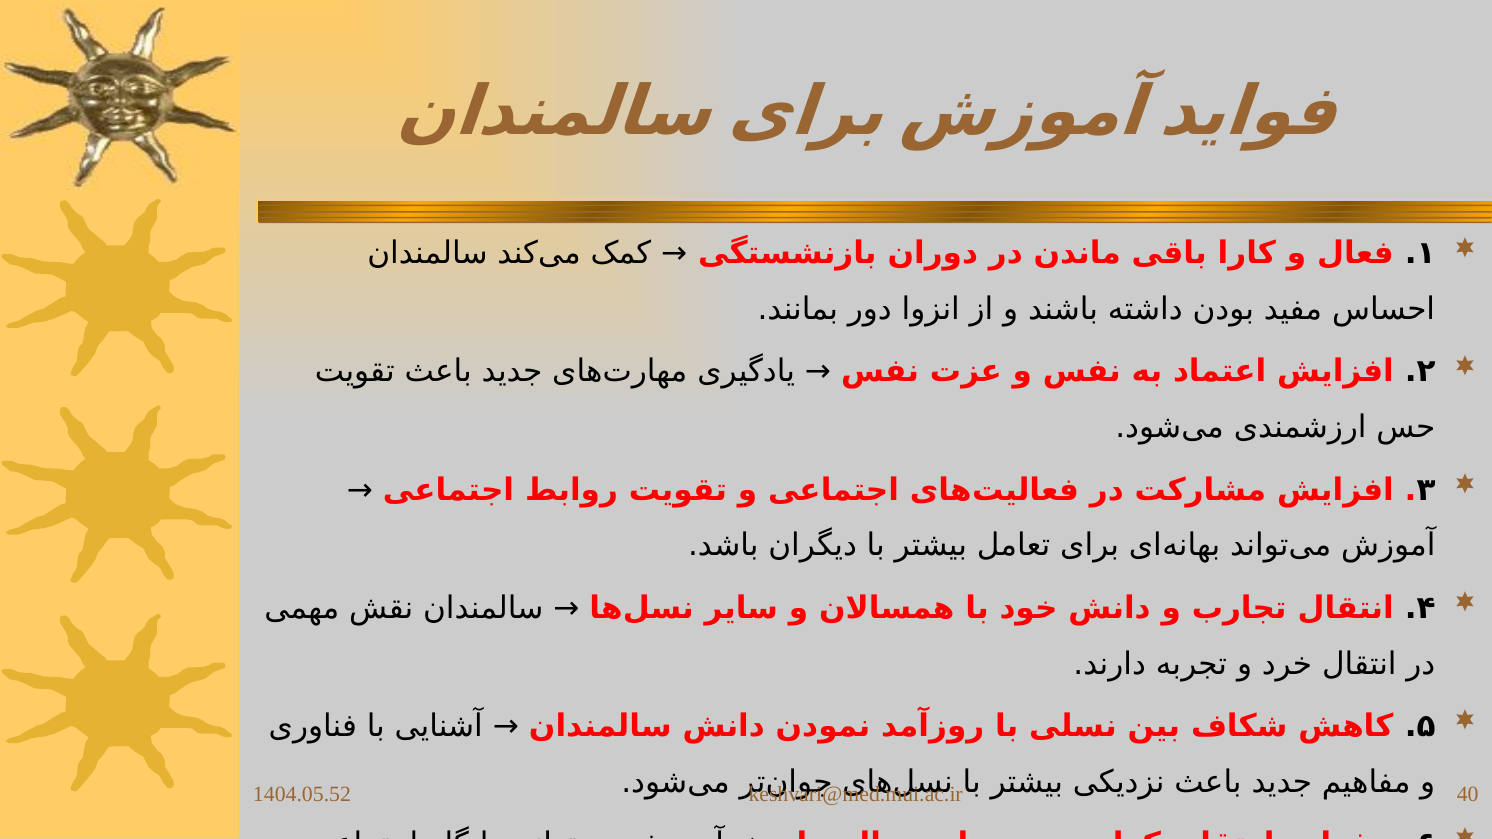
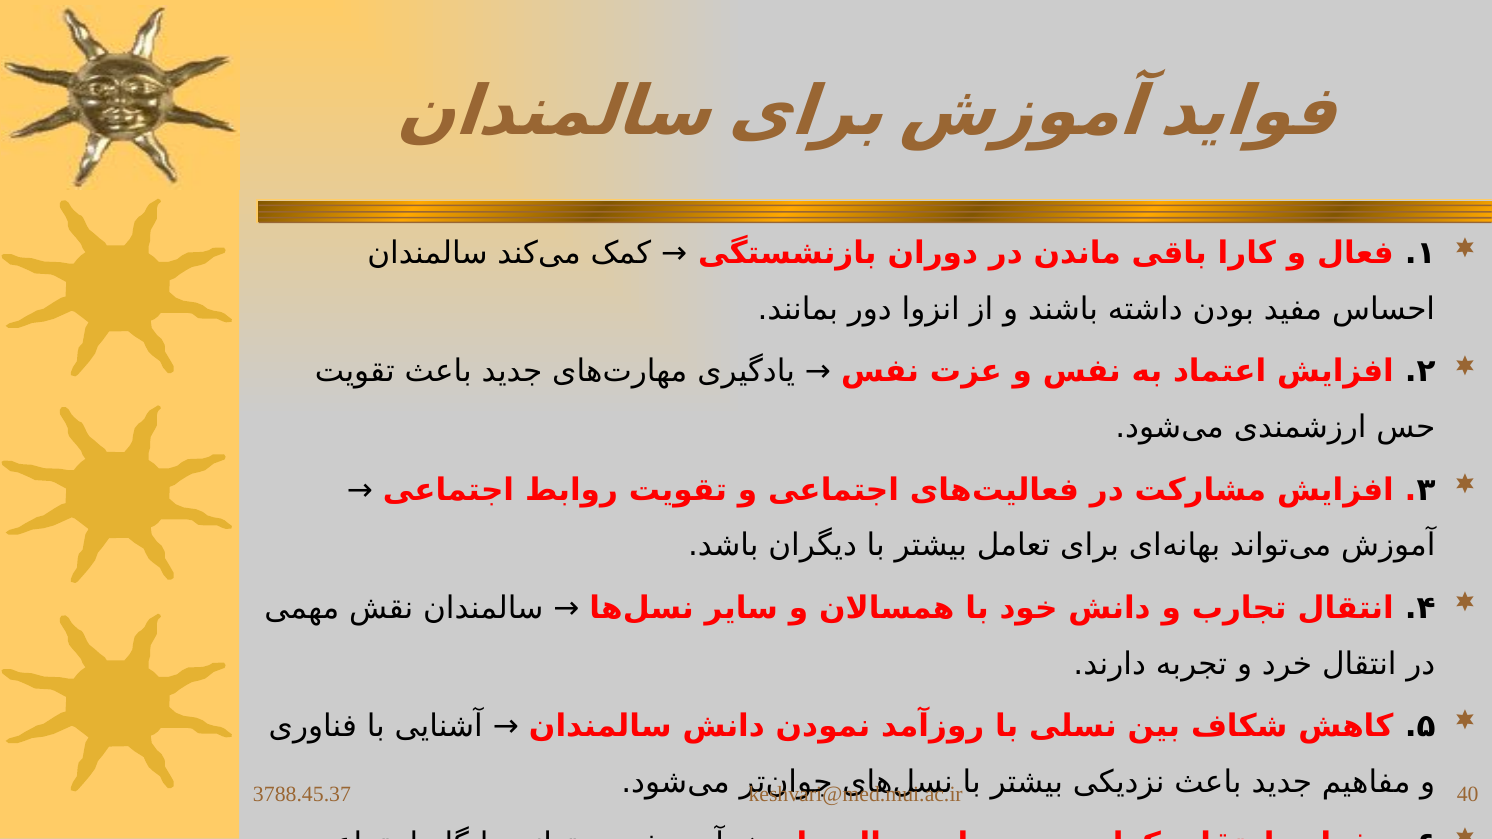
1404.05.52: 1404.05.52 -> 3788.45.37
